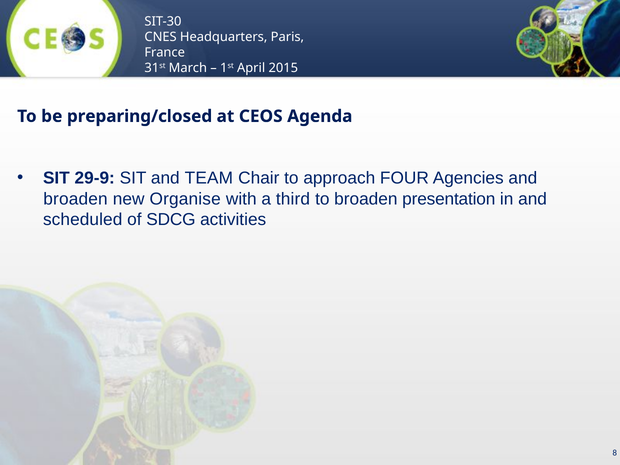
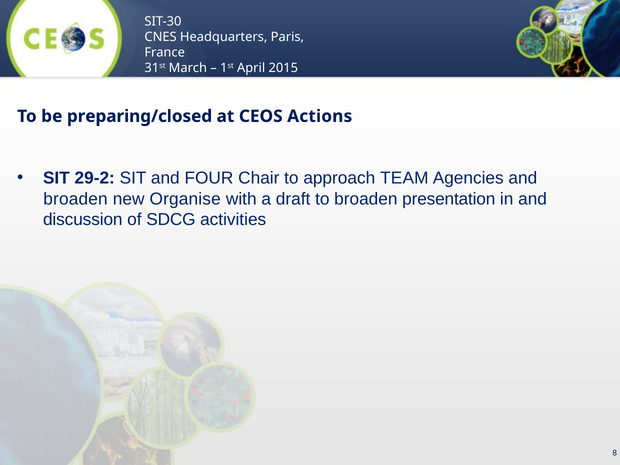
Agenda: Agenda -> Actions
29-9: 29-9 -> 29-2
TEAM: TEAM -> FOUR
FOUR: FOUR -> TEAM
third: third -> draft
scheduled: scheduled -> discussion
